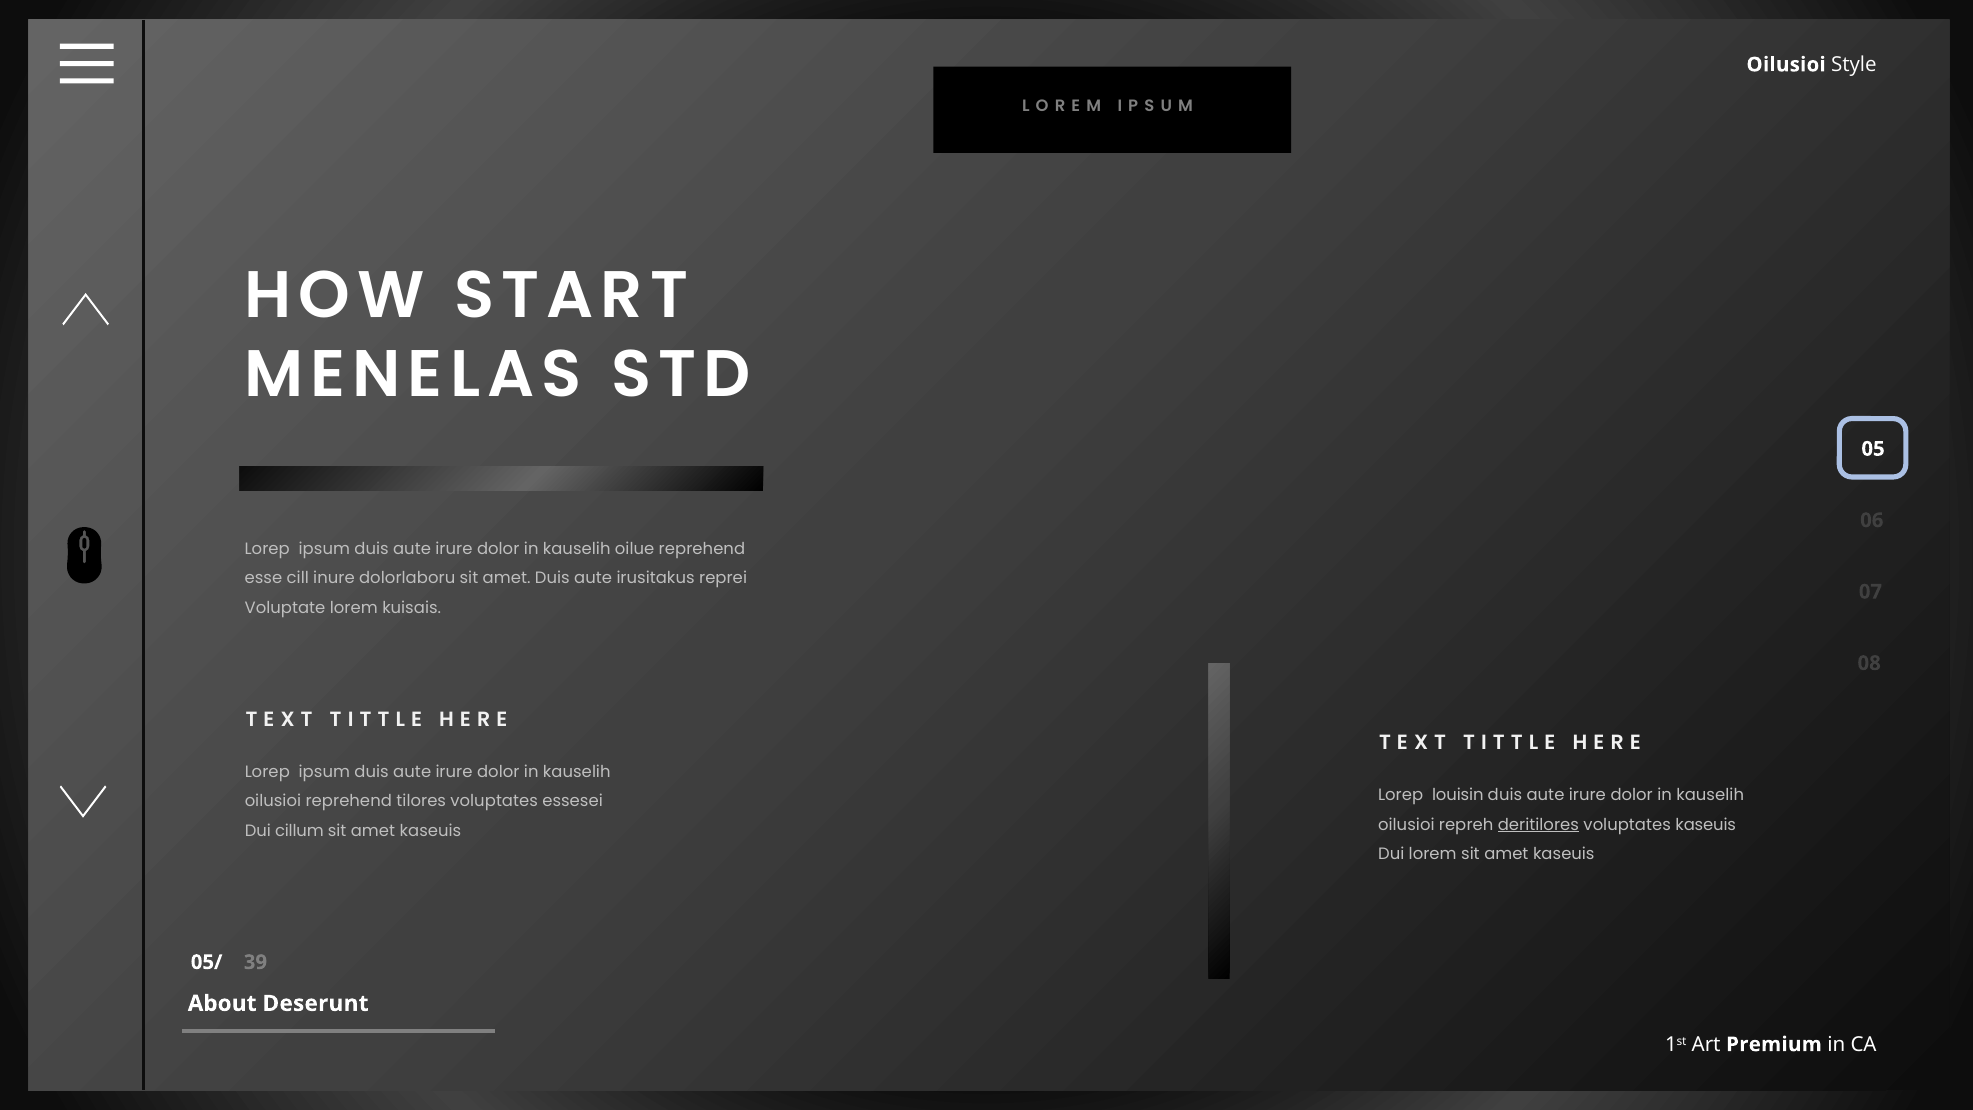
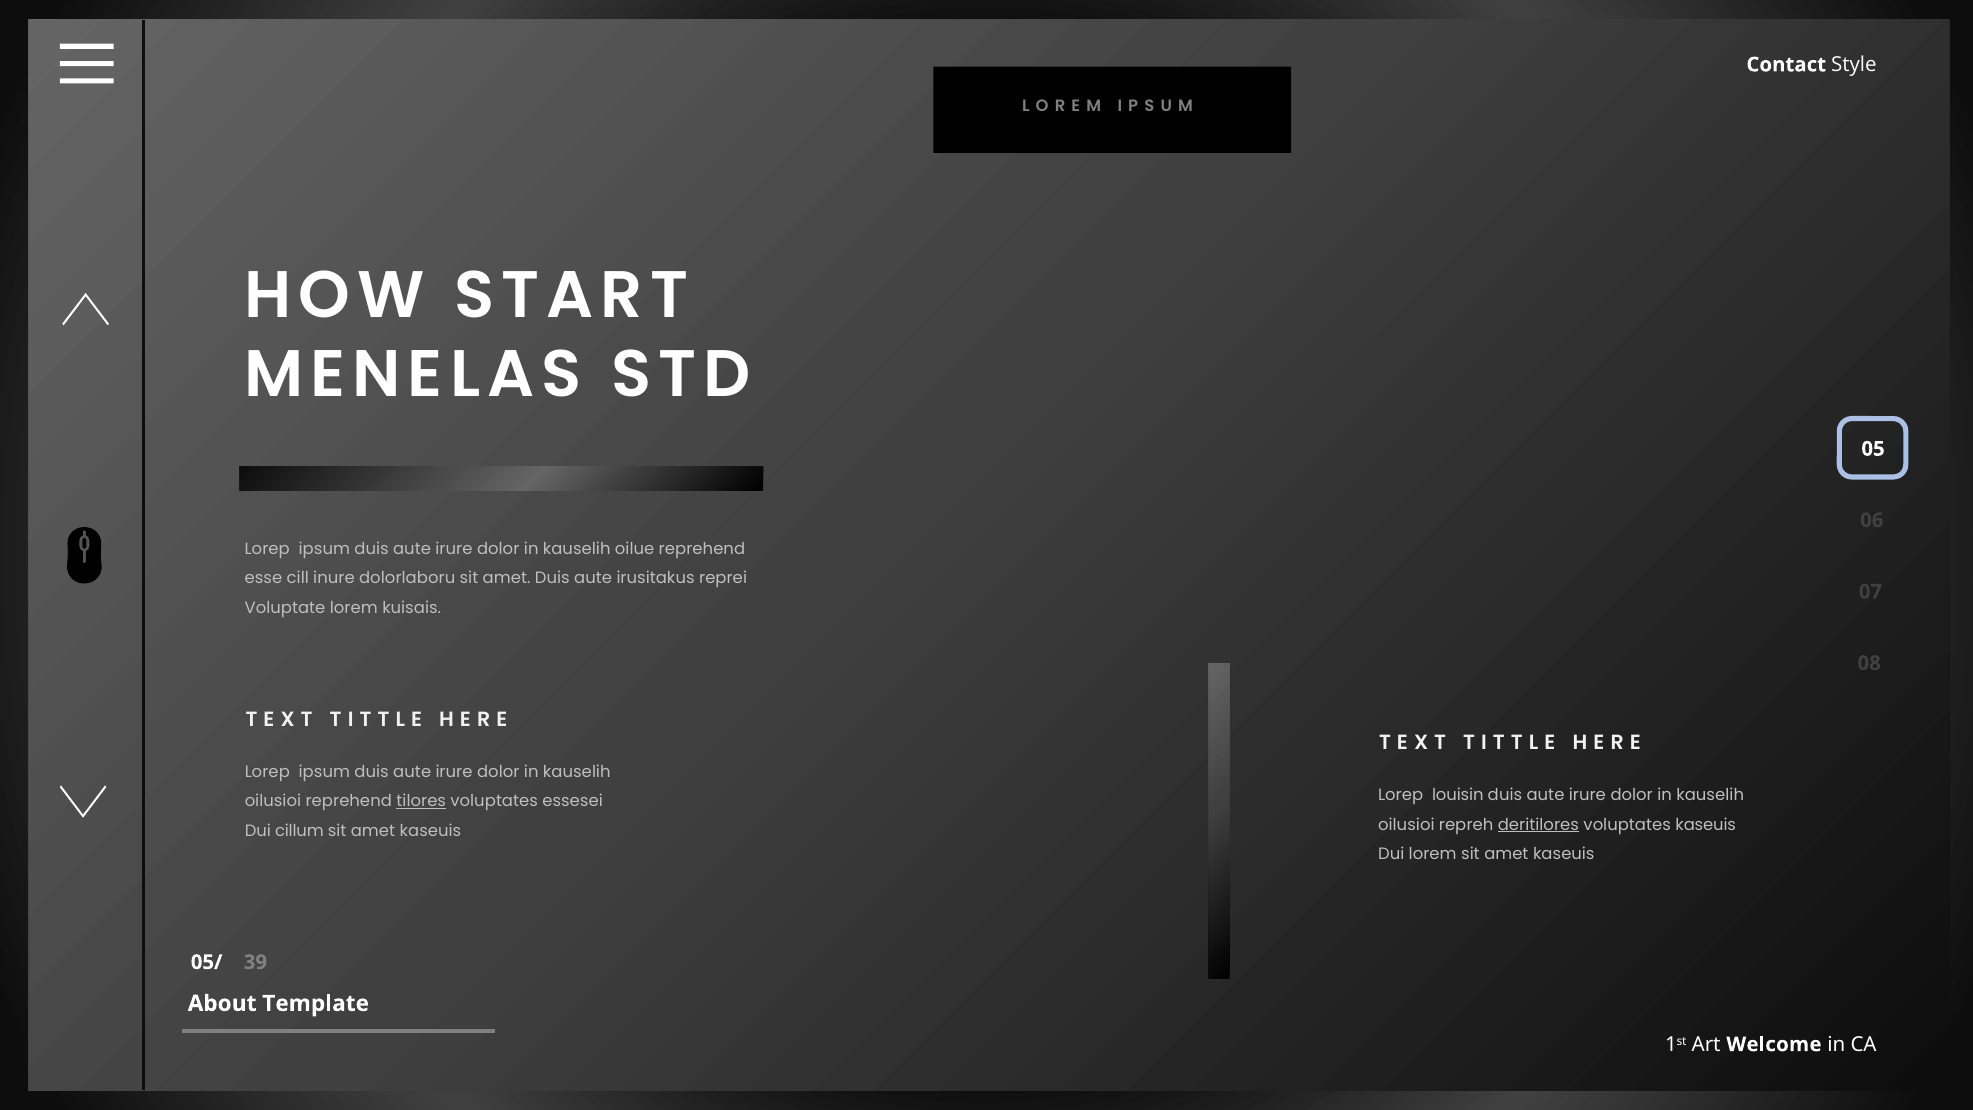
Oilusioi at (1786, 65): Oilusioi -> Contact
tilores underline: none -> present
Deserunt: Deserunt -> Template
Premium: Premium -> Welcome
